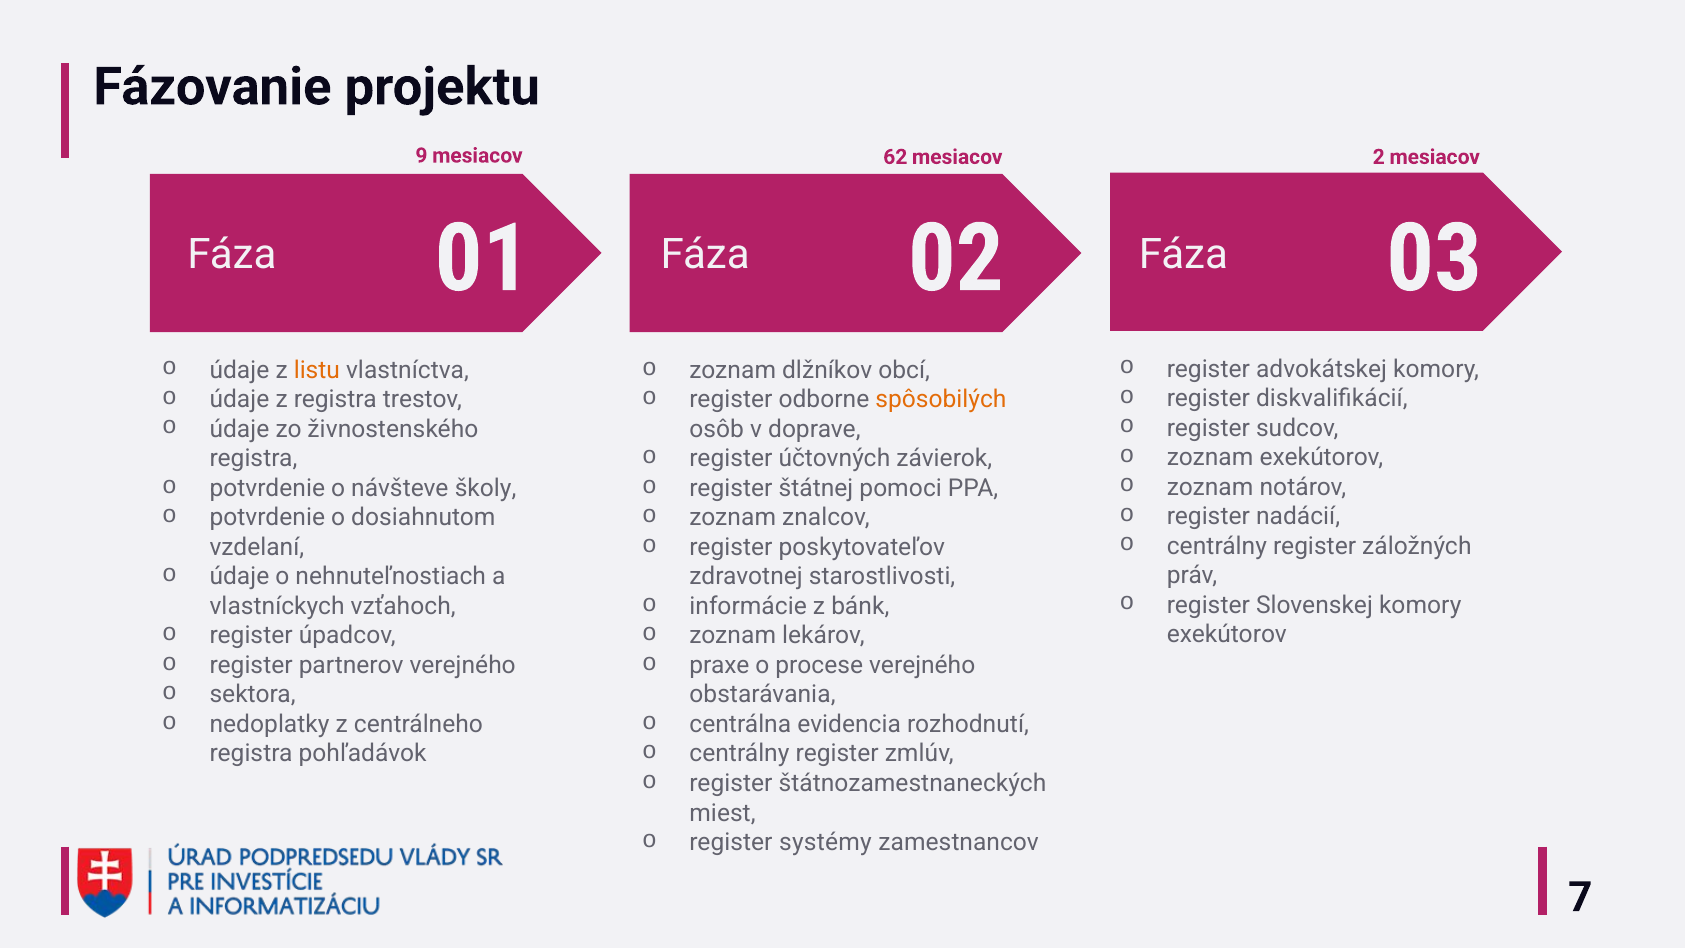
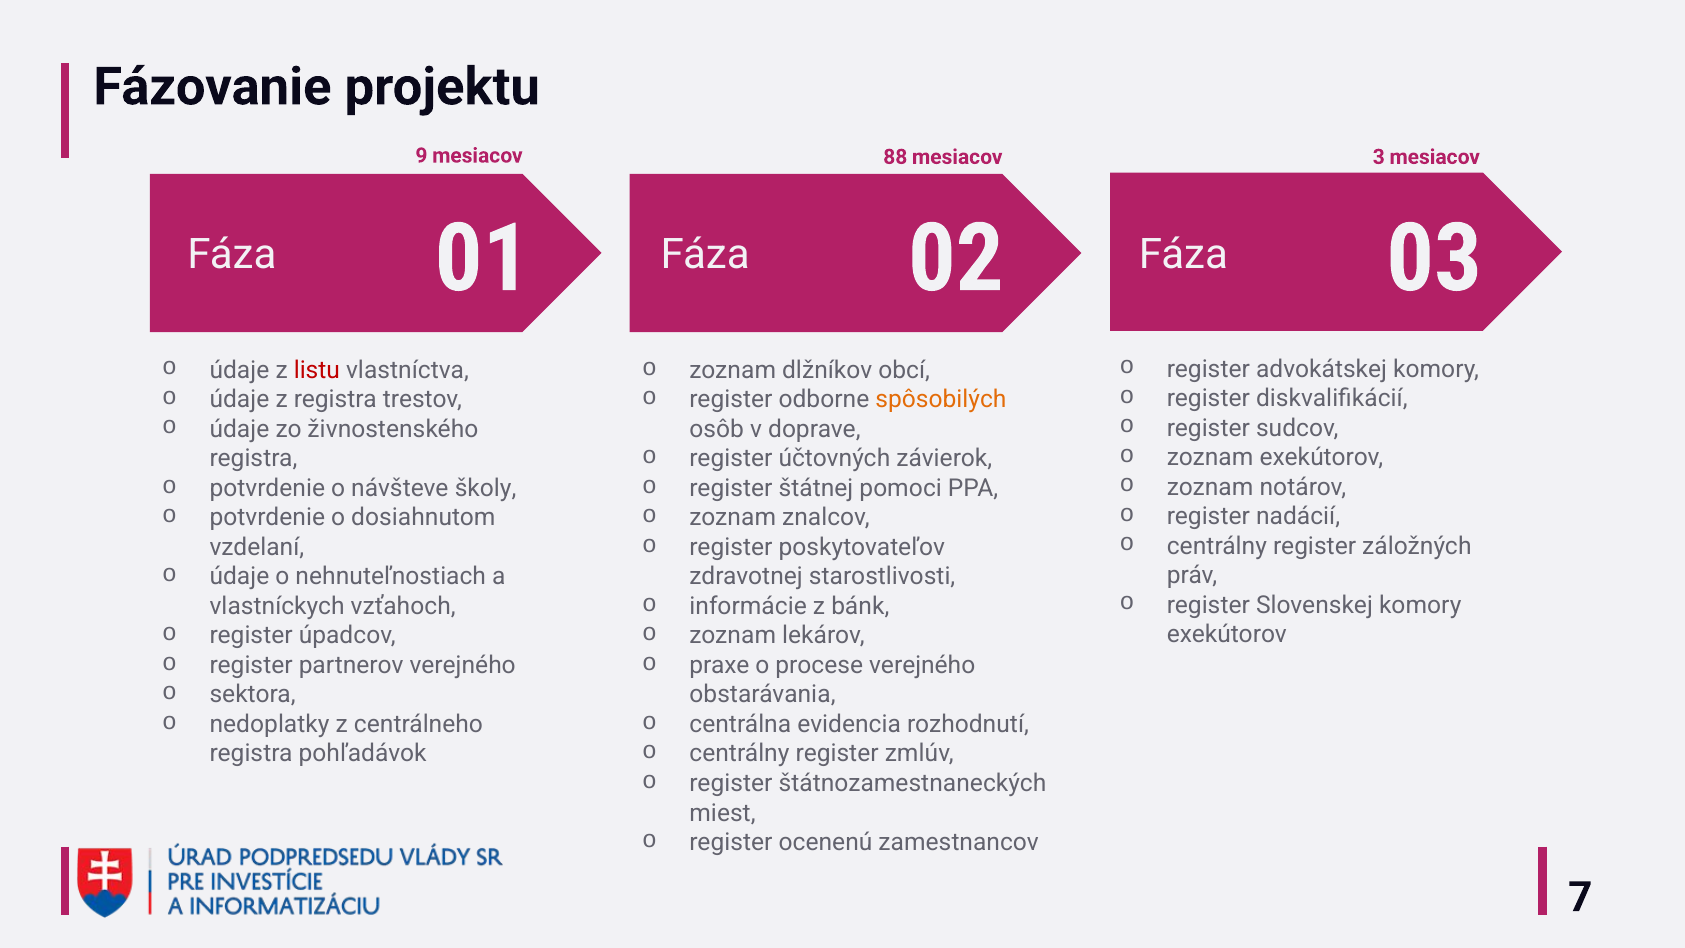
62: 62 -> 88
2: 2 -> 3
listu colour: orange -> red
systémy: systémy -> ocenenú
